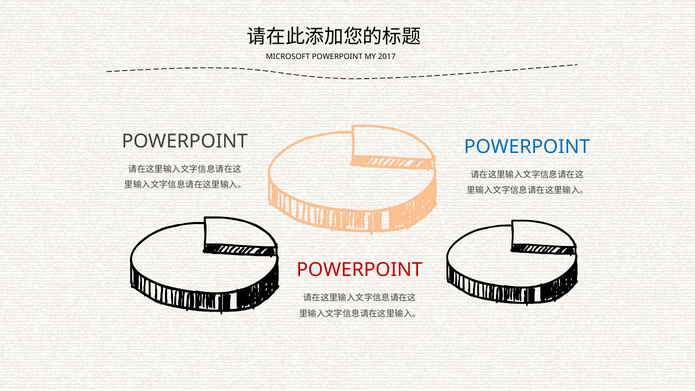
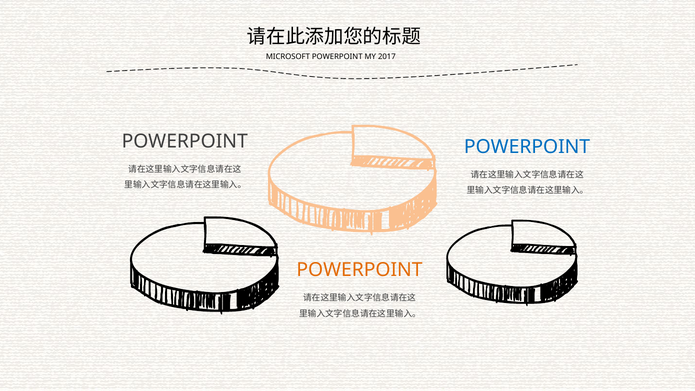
POWERPOINT at (359, 270) colour: red -> orange
